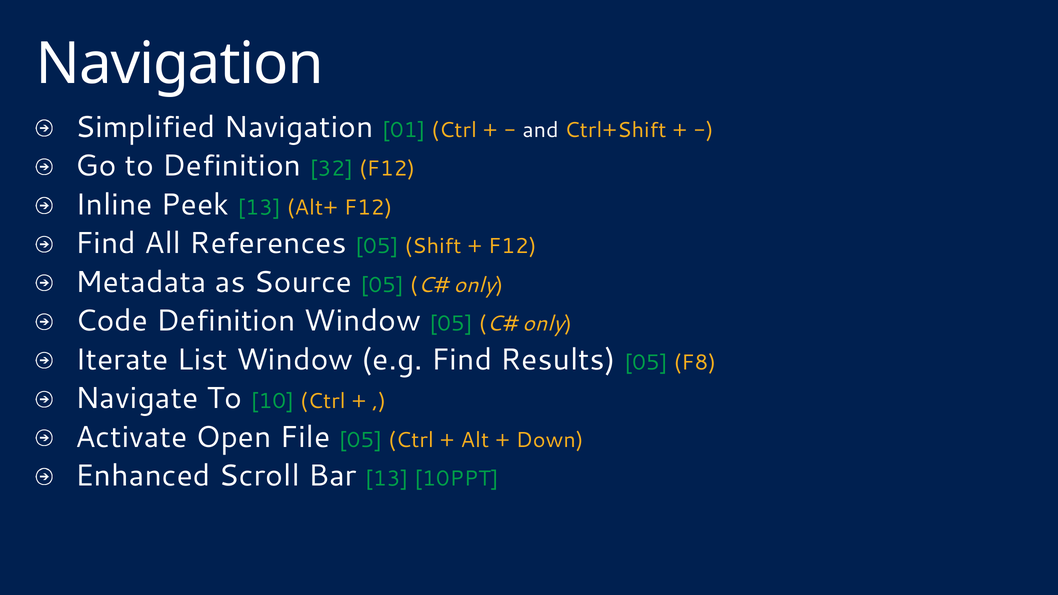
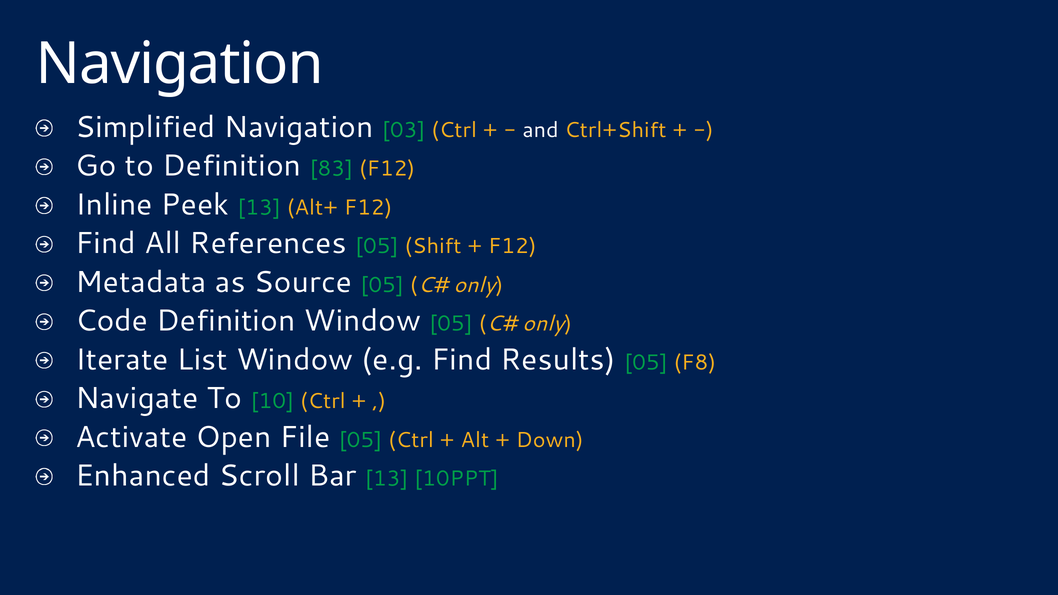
01: 01 -> 03
32: 32 -> 83
